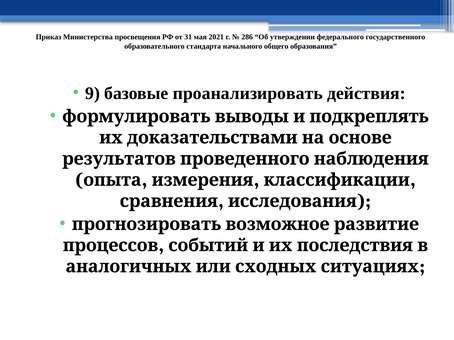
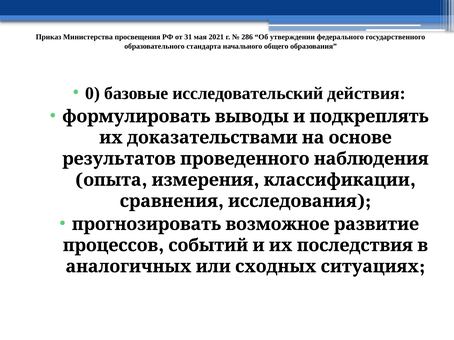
9: 9 -> 0
проанализировать: проанализировать -> исследовательский
